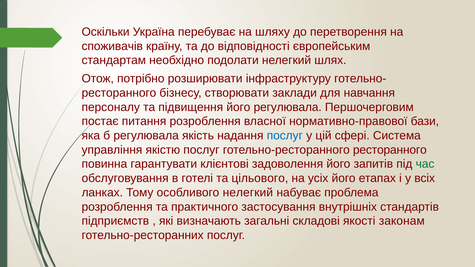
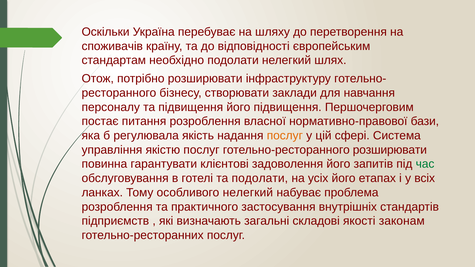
його регулювала: регулювала -> підвищення
послуг at (285, 136) colour: blue -> orange
готельно-ресторанного ресторанного: ресторанного -> розширювати
та цільового: цільового -> подолати
